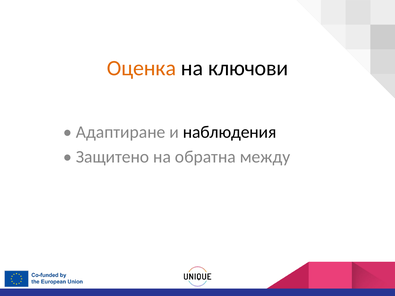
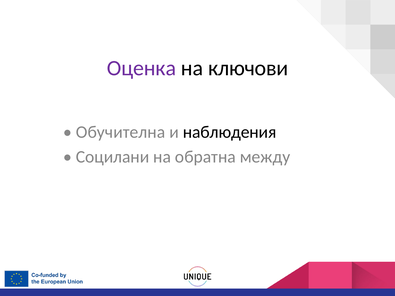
Оценка colour: orange -> purple
Адаптиране: Адаптиране -> Обучителна
Защитено: Защитено -> Социлани
